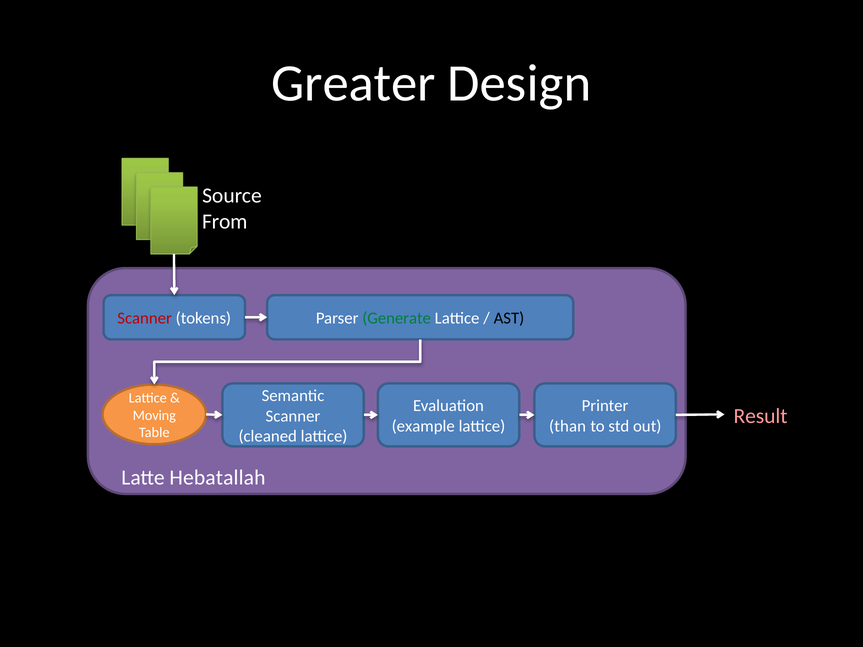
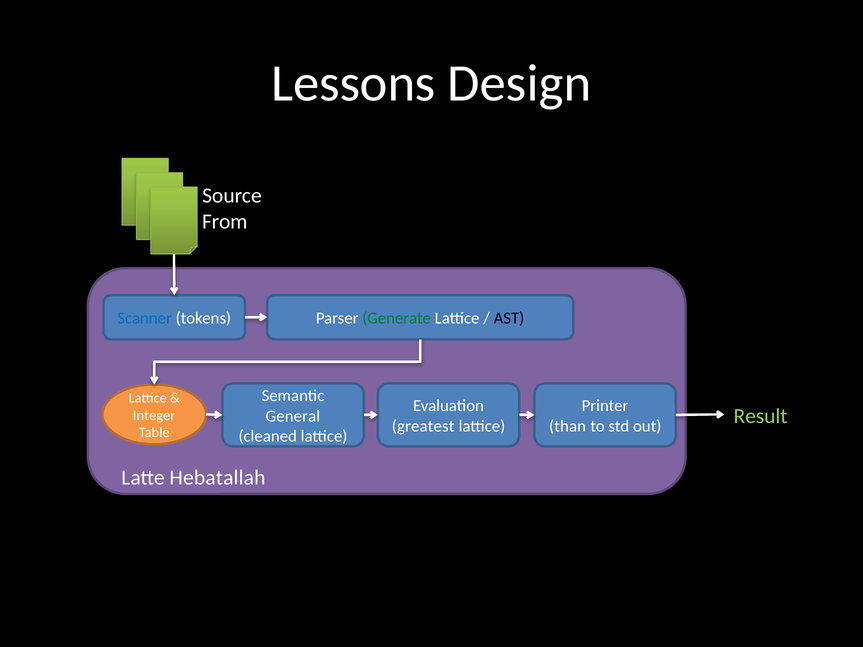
Greater: Greater -> Lessons
Scanner at (145, 319) colour: red -> blue
Result colour: pink -> light green
Scanner at (293, 416): Scanner -> General
Moving: Moving -> Integer
example: example -> greatest
